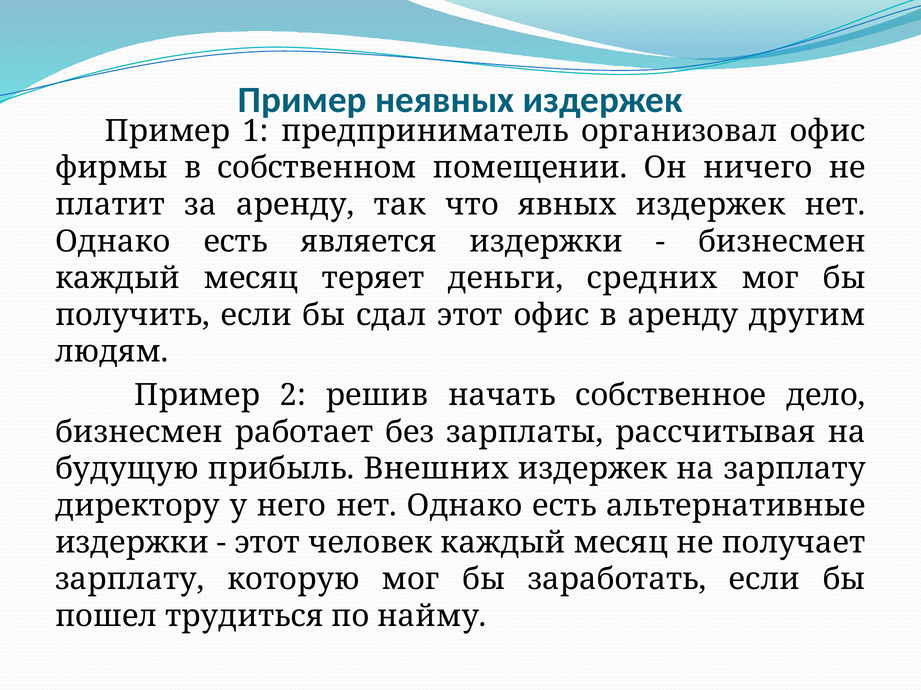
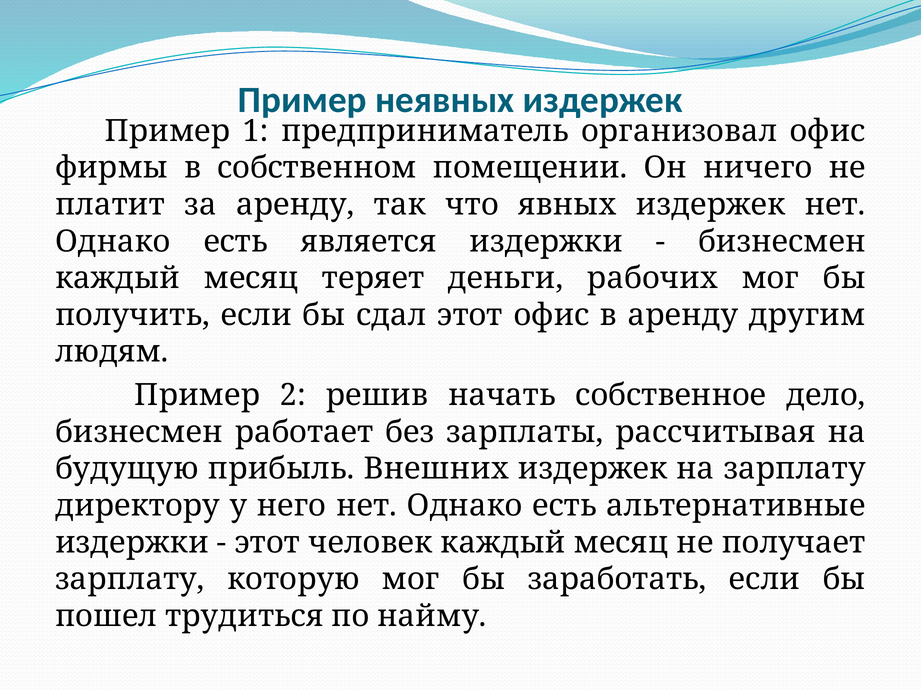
средних: средних -> рабочих
